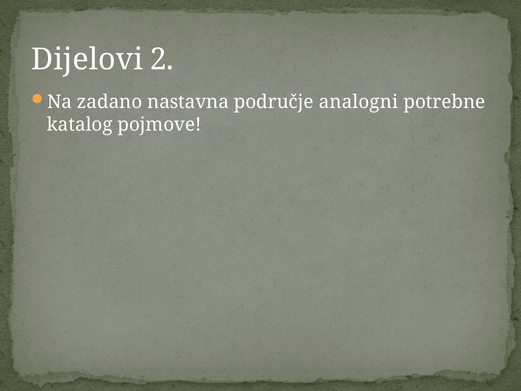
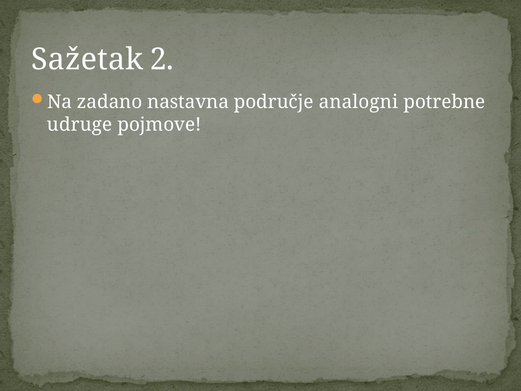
Dijelovi: Dijelovi -> Sažetak
katalog: katalog -> udruge
